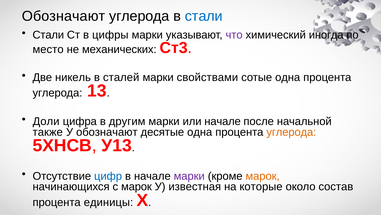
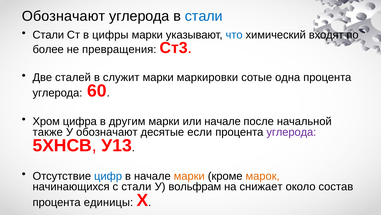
что colour: purple -> blue
иногда: иногда -> входят
место: место -> более
механических: механических -> превращения
никель: никель -> сталей
сталей: сталей -> служит
свойствами: свойствами -> маркировки
13: 13 -> 60
Доли: Доли -> Хром
десятые одна: одна -> если
углерода at (291, 132) colour: orange -> purple
марки at (189, 176) colour: purple -> orange
с марок: марок -> стали
известная: известная -> вольфрам
которые: которые -> снижает
